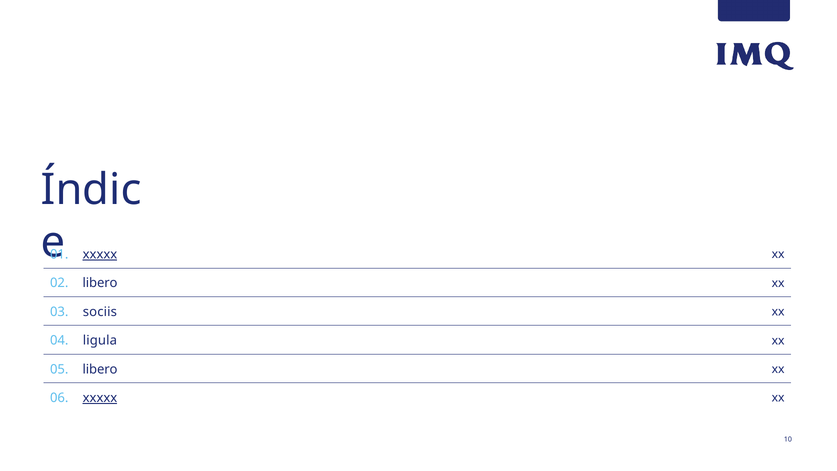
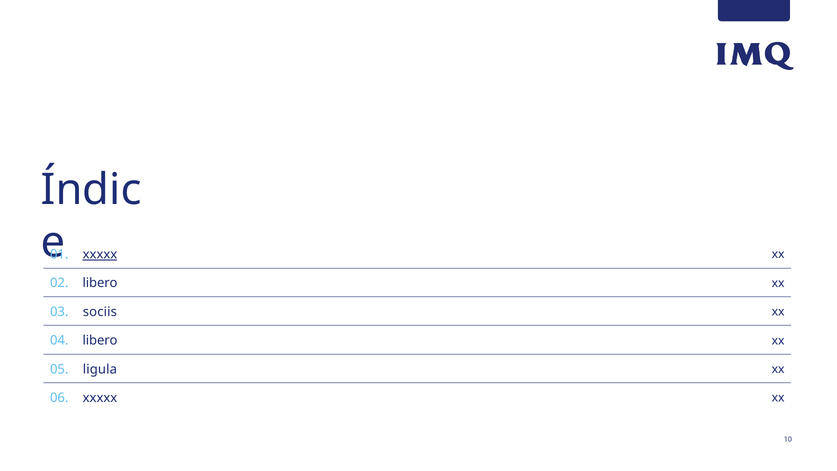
04 ligula: ligula -> libero
05 libero: libero -> ligula
xxxxx at (100, 398) underline: present -> none
